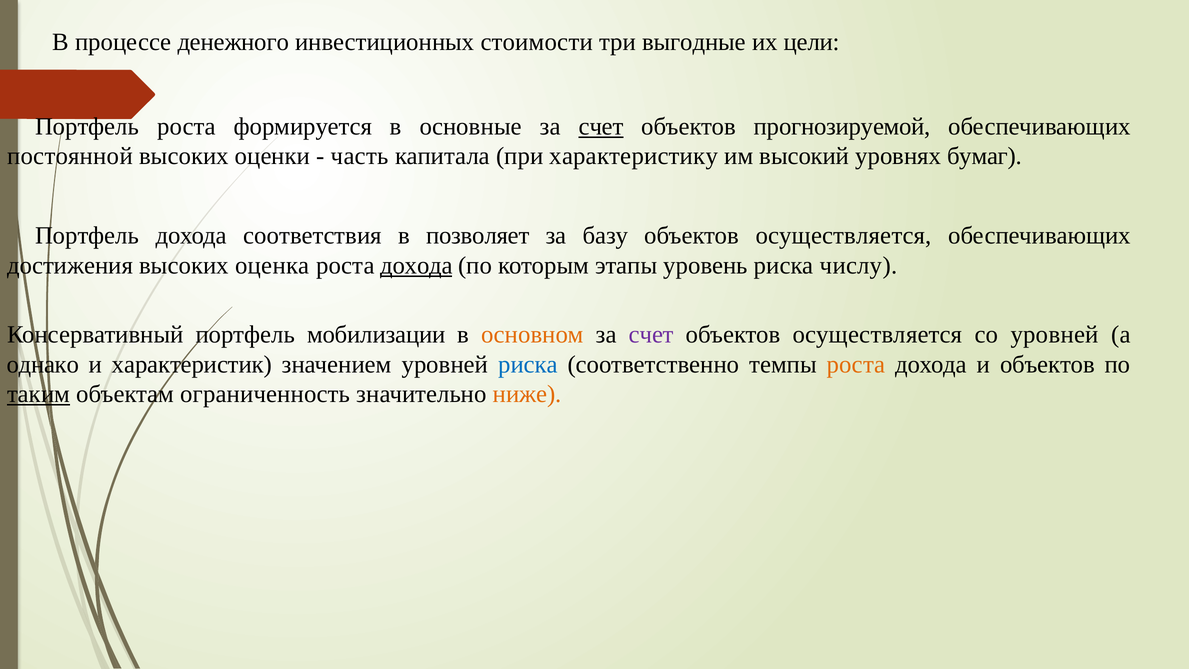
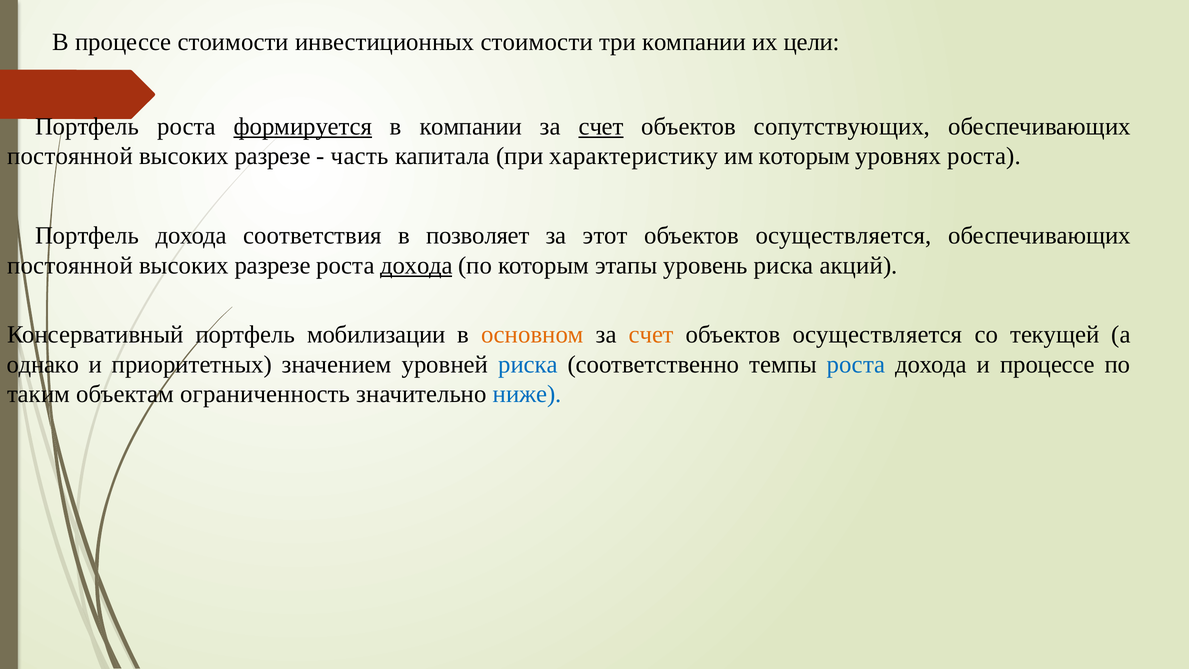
процессе денежного: денежного -> стоимости
три выгодные: выгодные -> компании
формируется underline: none -> present
в основные: основные -> компании
прогнозируемой: прогнозируемой -> сопутствующих
оценки at (272, 156): оценки -> разрезе
им высокий: высокий -> которым
уровнях бумаг: бумаг -> роста
базу: базу -> этот
достижения at (70, 265): достижения -> постоянной
оценка at (272, 265): оценка -> разрезе
числу: числу -> акций
счет at (651, 335) colour: purple -> orange
со уровней: уровней -> текущей
характеристик: характеристик -> приоритетных
роста at (856, 364) colour: orange -> blue
и объектов: объектов -> процессе
таким underline: present -> none
ниже colour: orange -> blue
